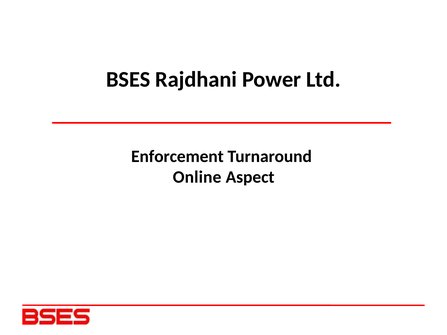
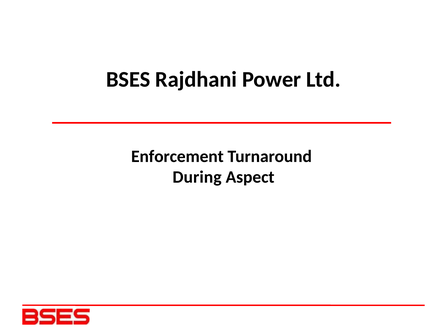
Online: Online -> During
